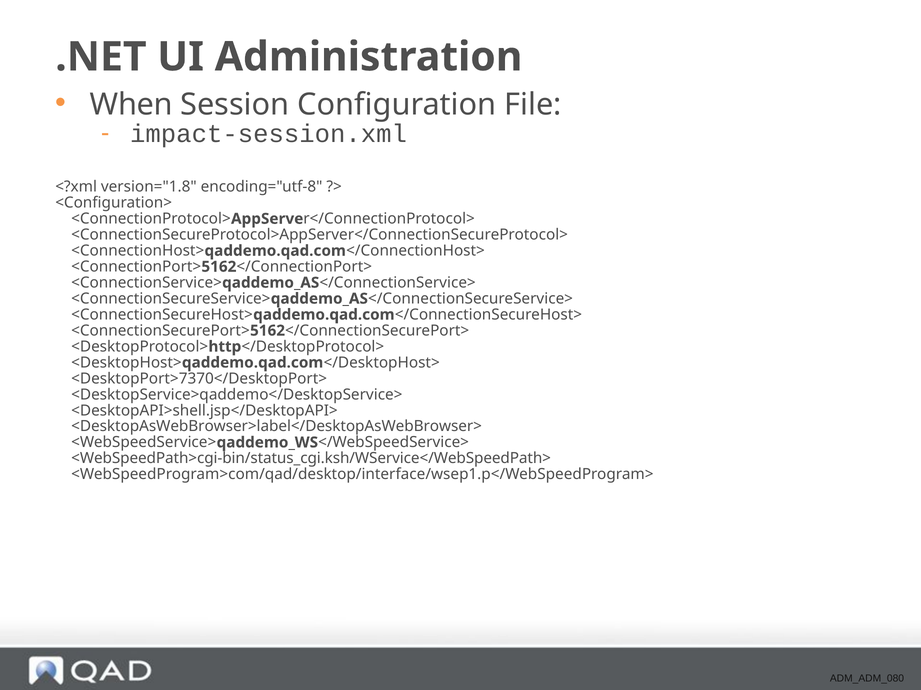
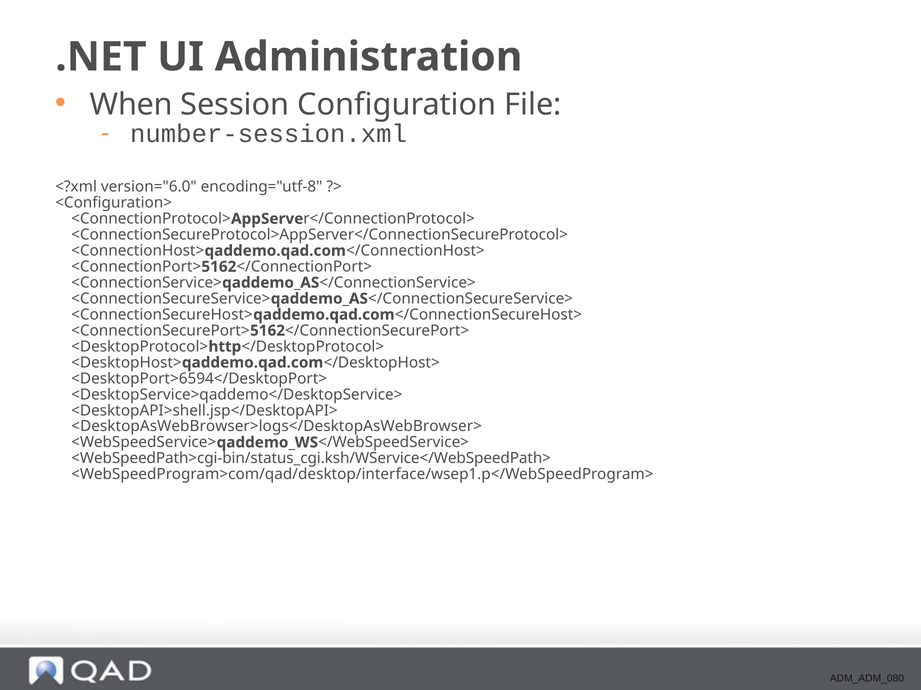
impact-session.xml: impact-session.xml -> number-session.xml
version="1.8: version="1.8 -> version="6.0
<DesktopPort>7370</DesktopPort>: <DesktopPort>7370</DesktopPort> -> <DesktopPort>6594</DesktopPort>
<DesktopAsWebBrowser>label</DesktopAsWebBrowser>: <DesktopAsWebBrowser>label</DesktopAsWebBrowser> -> <DesktopAsWebBrowser>logs</DesktopAsWebBrowser>
